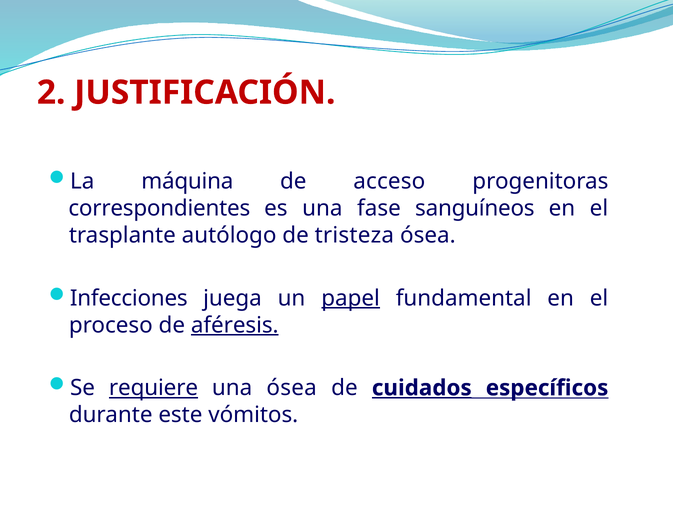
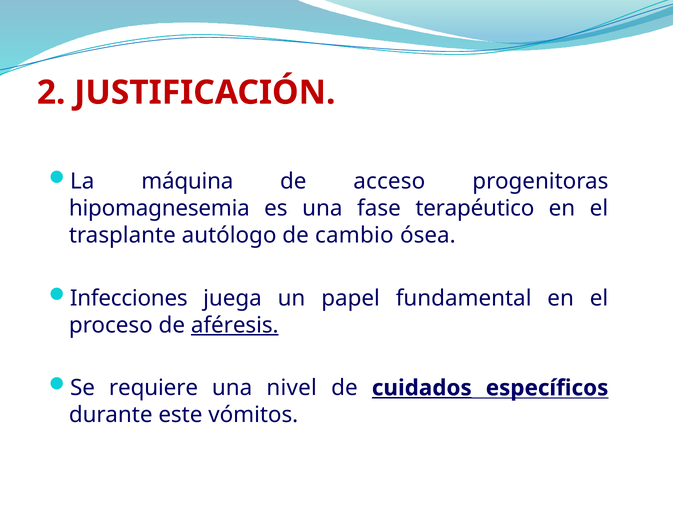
correspondientes: correspondientes -> hipomagnesemia
sanguíneos: sanguíneos -> terapéutico
tristeza: tristeza -> cambio
papel underline: present -> none
requiere underline: present -> none
una ósea: ósea -> nivel
